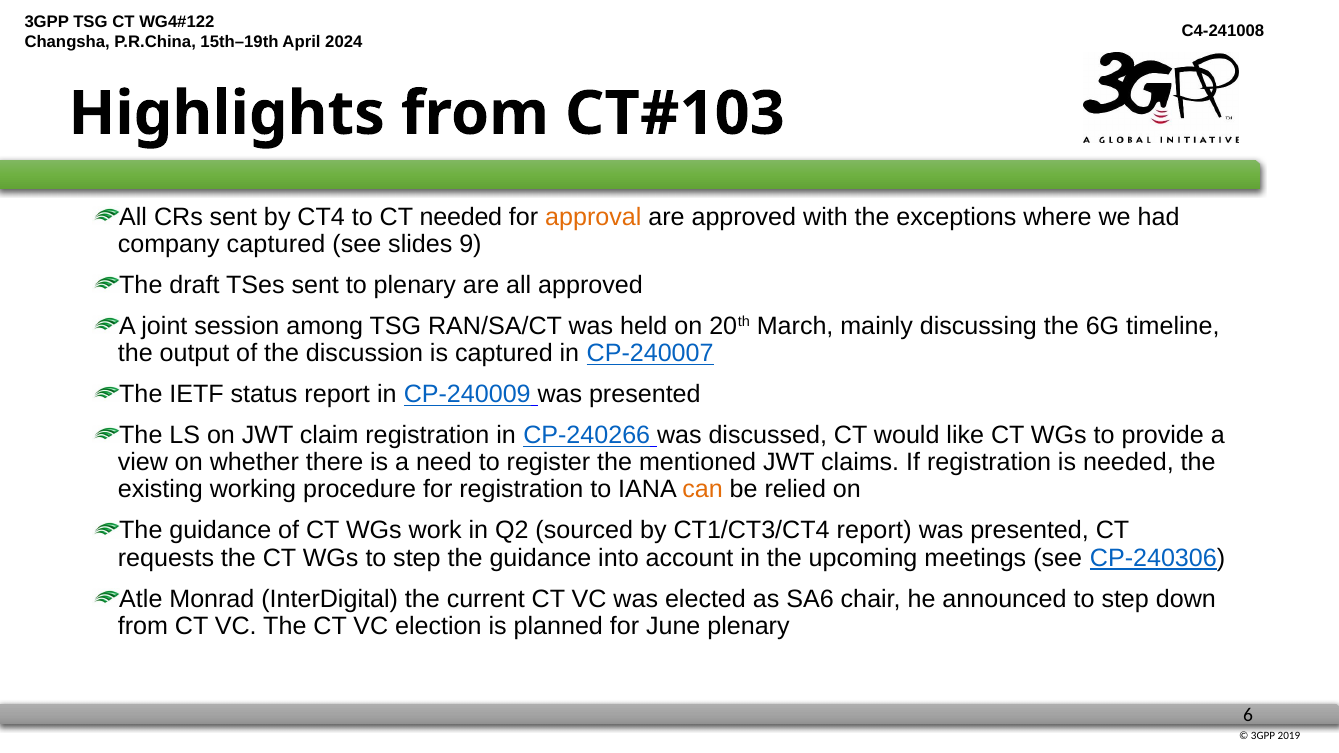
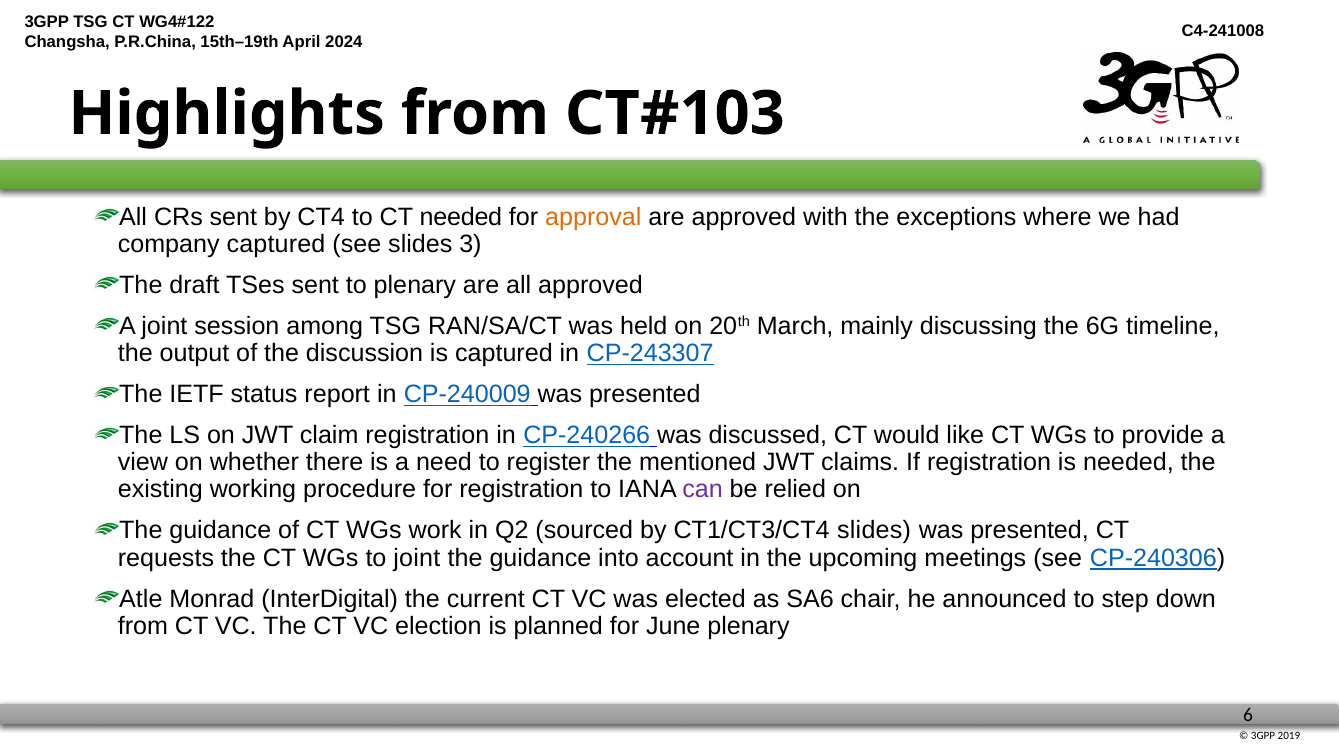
9: 9 -> 3
CP-240007: CP-240007 -> CP-243307
can colour: orange -> purple
CT1/CT3/CT4 report: report -> slides
WGs to step: step -> joint
